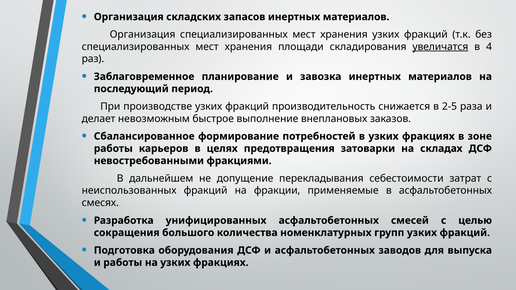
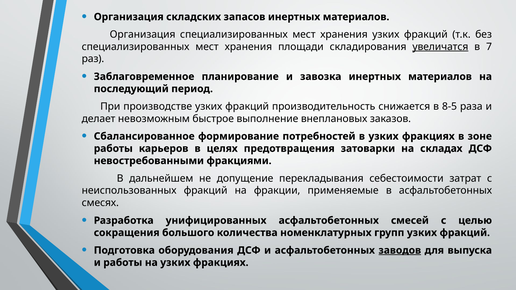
4: 4 -> 7
2-5: 2-5 -> 8-5
заводов underline: none -> present
